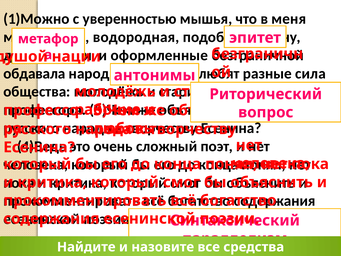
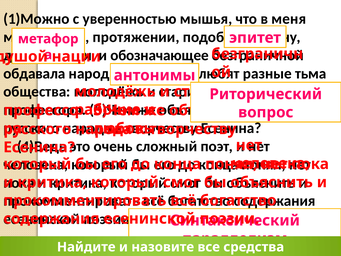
водородная: водородная -> протяжении
оформленные: оформленные -> обозначающее
сила: сила -> тьма
